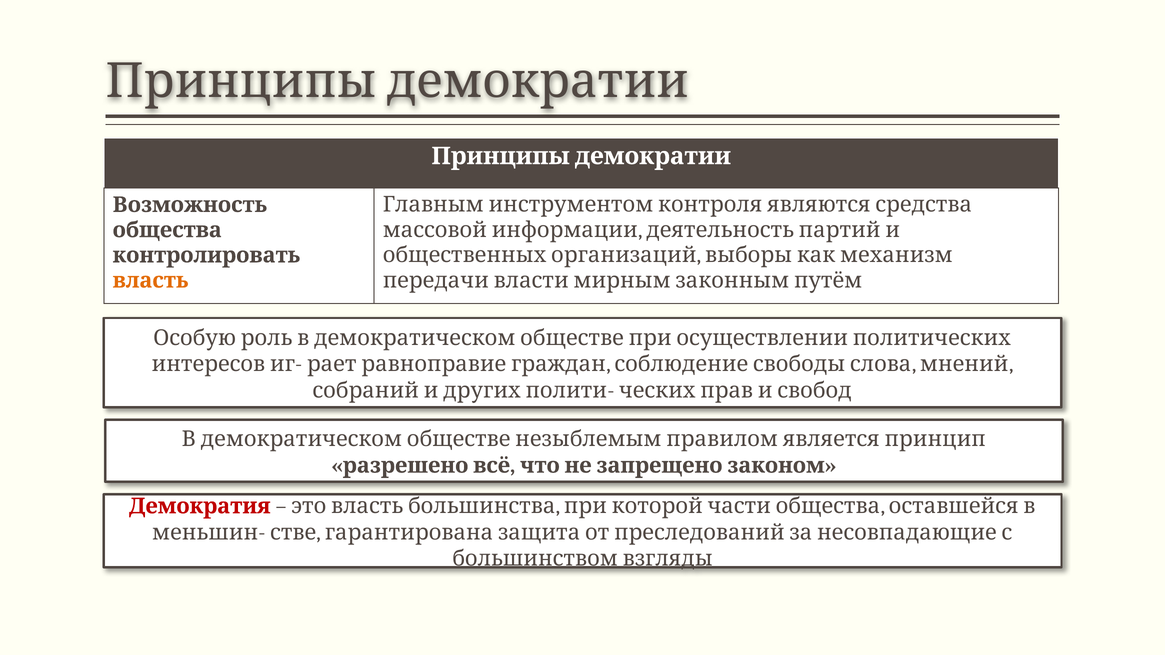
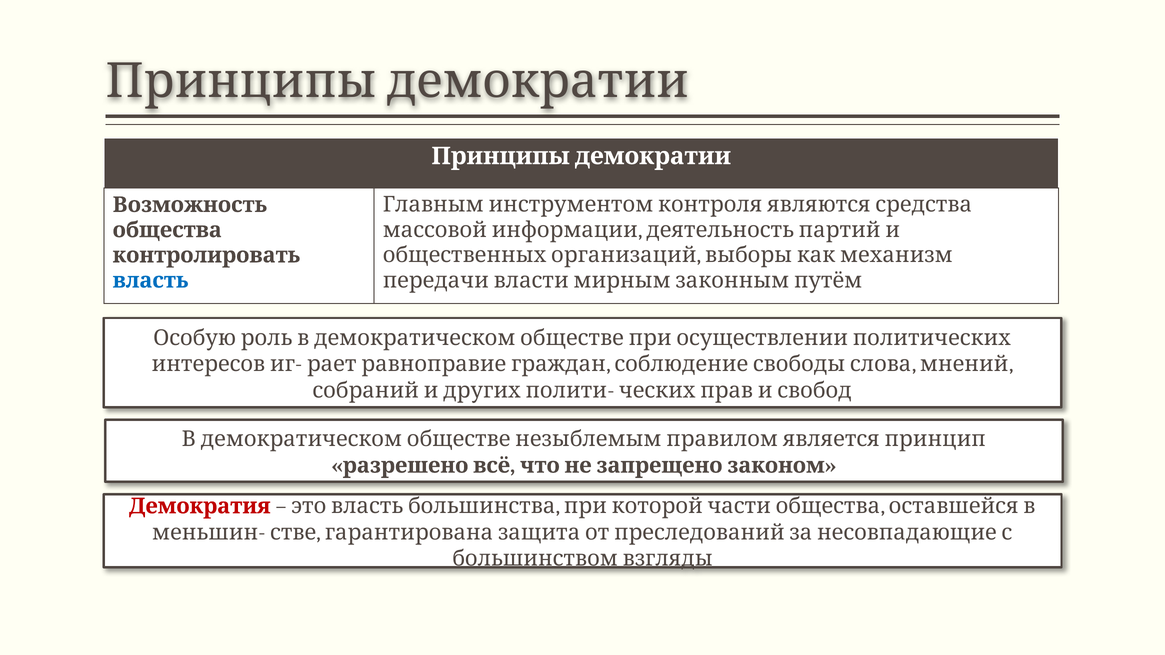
власть colour: orange -> blue
